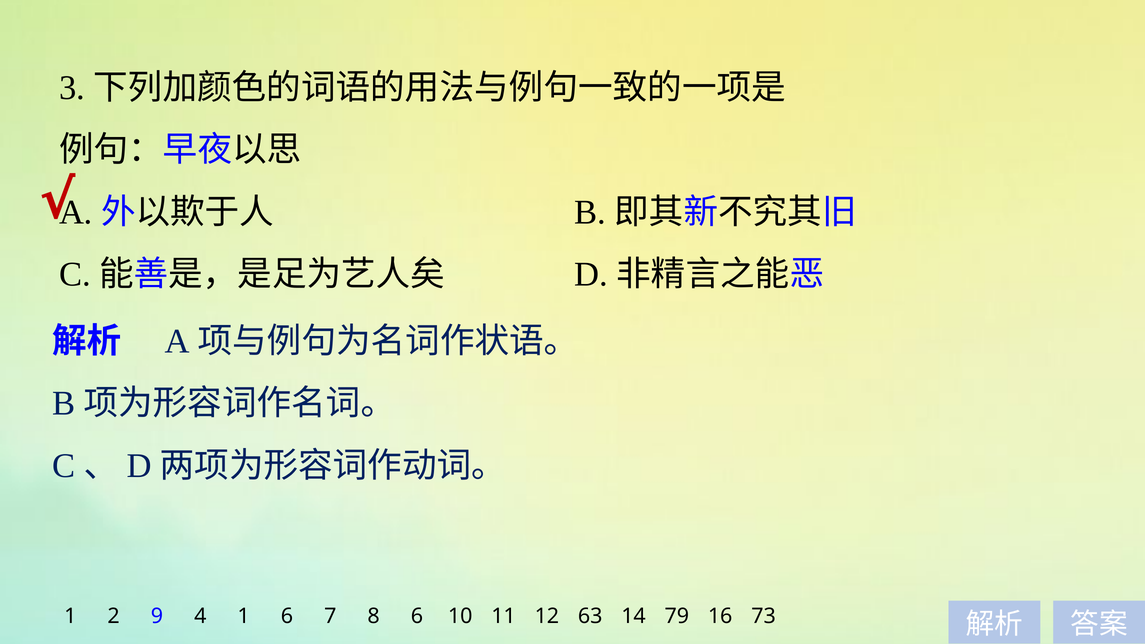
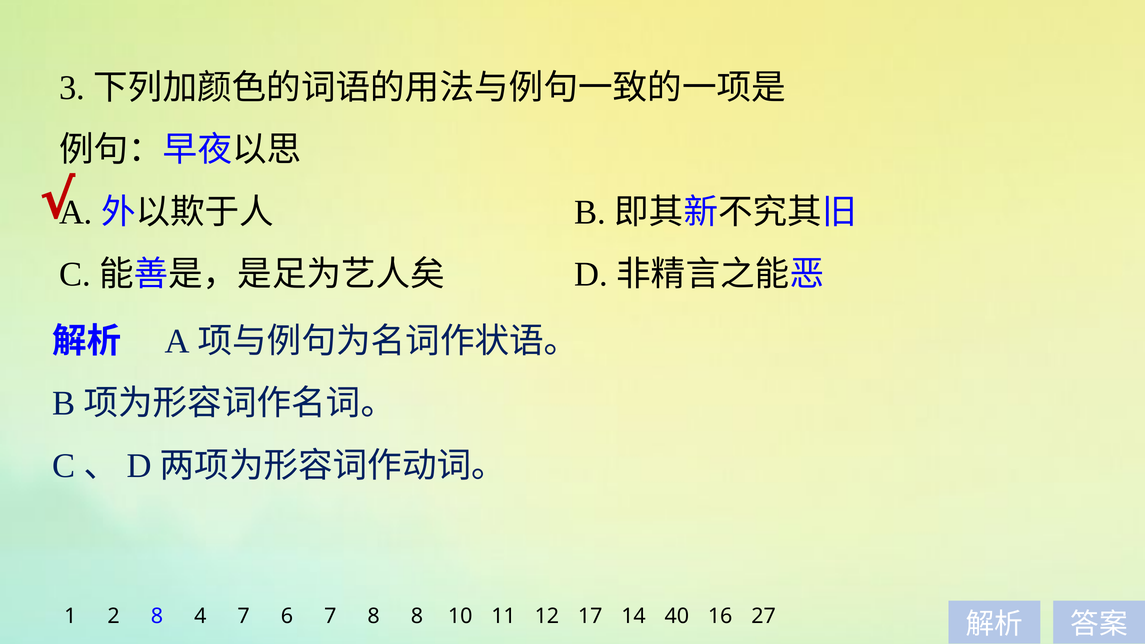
2 9: 9 -> 8
4 1: 1 -> 7
8 6: 6 -> 8
63: 63 -> 17
79: 79 -> 40
73: 73 -> 27
